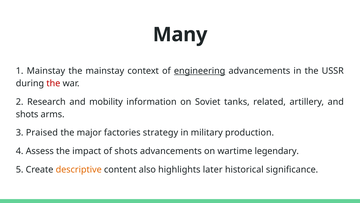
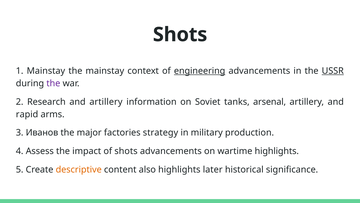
Many at (180, 35): Many -> Shots
USSR underline: none -> present
the at (53, 83) colour: red -> purple
and mobility: mobility -> artillery
related: related -> arsenal
shots at (27, 114): shots -> rapid
Praised: Praised -> Иванов
wartime legendary: legendary -> highlights
